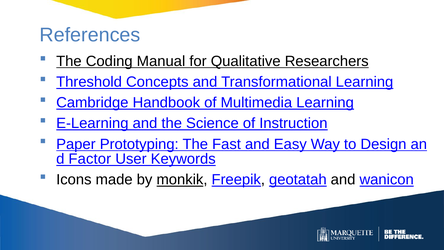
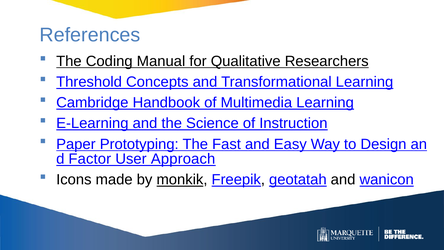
Keywords: Keywords -> Approach
